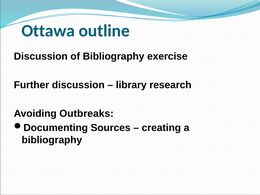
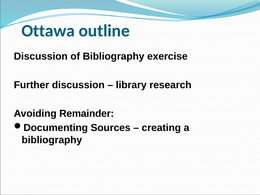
Outbreaks: Outbreaks -> Remainder
